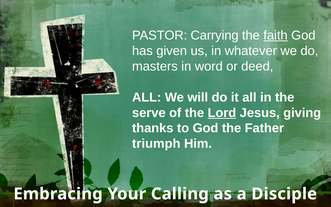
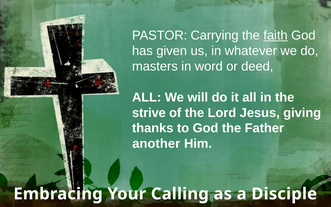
serve: serve -> strive
Lord underline: present -> none
triumph: triumph -> another
